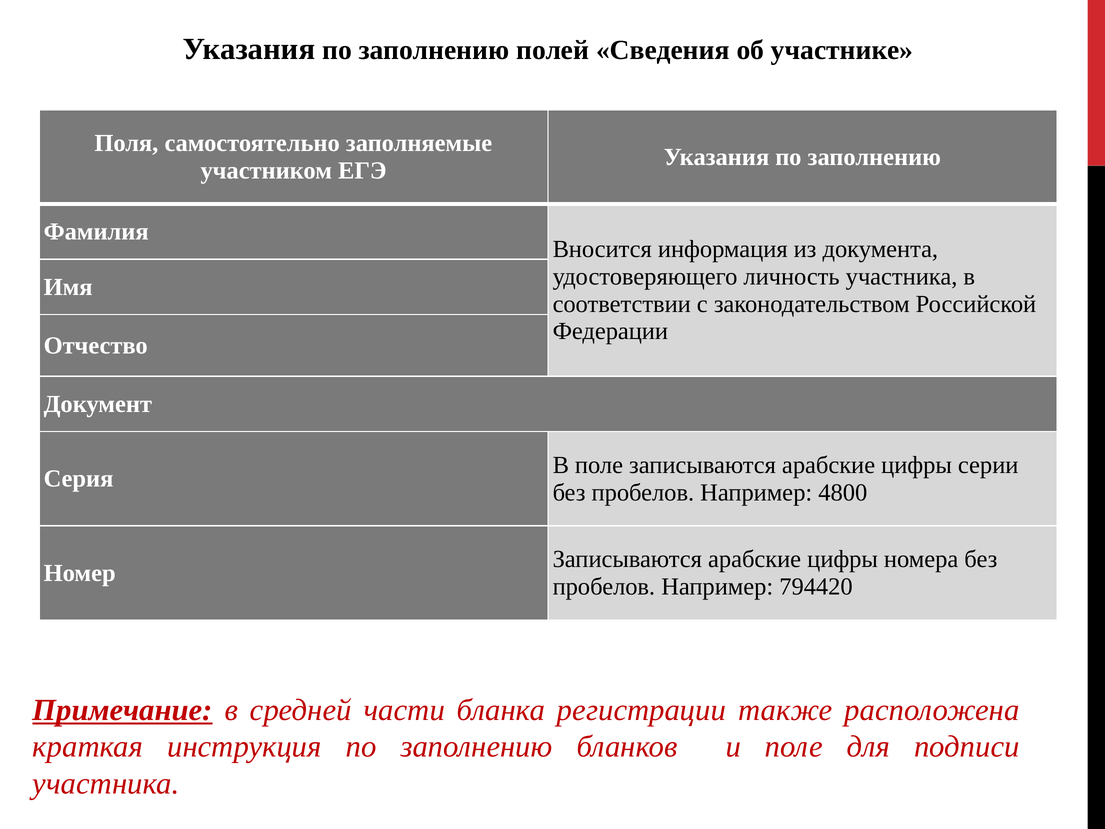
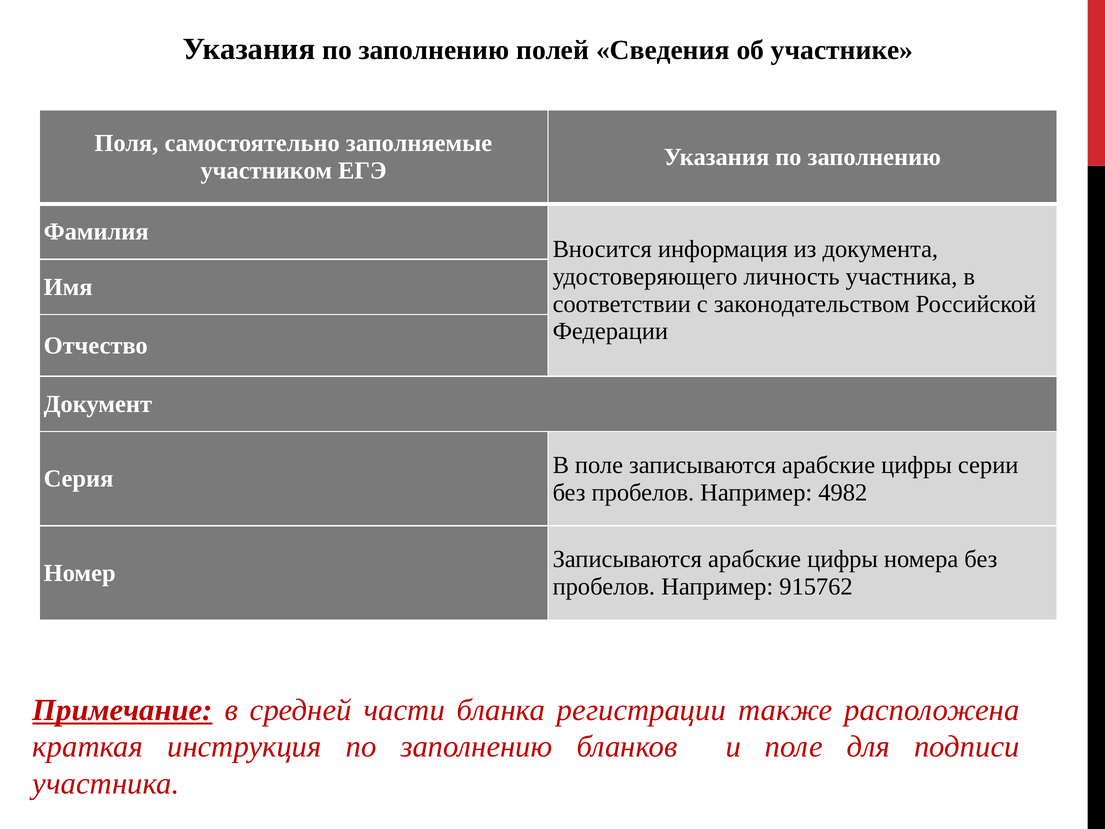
4800: 4800 -> 4982
794420: 794420 -> 915762
